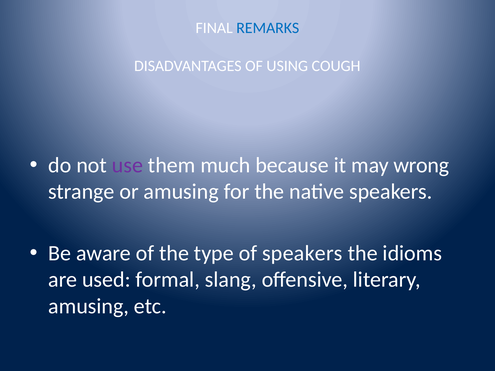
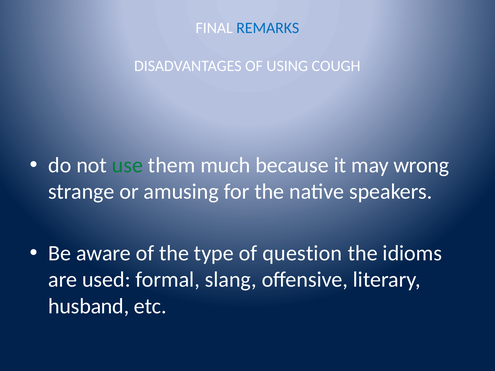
use colour: purple -> green
of speakers: speakers -> question
amusing at (89, 306): amusing -> husband
